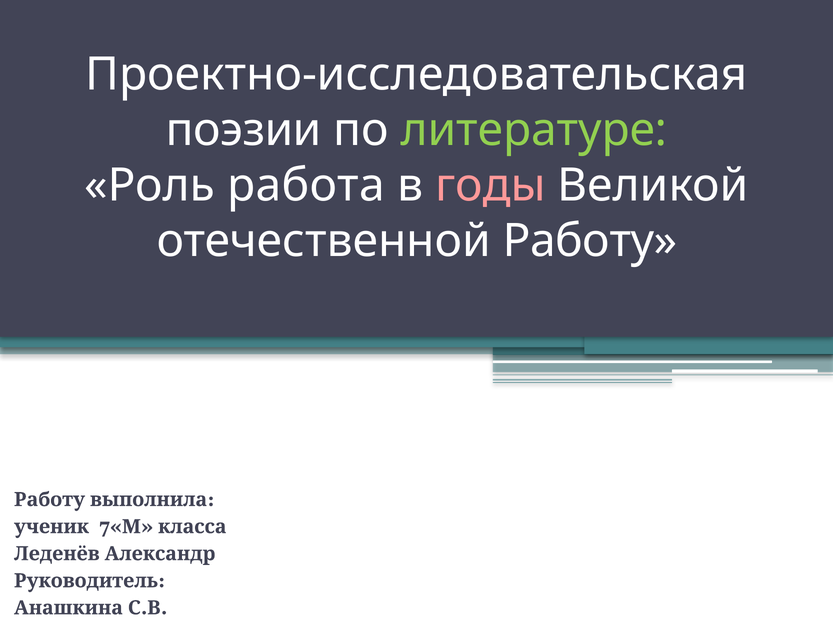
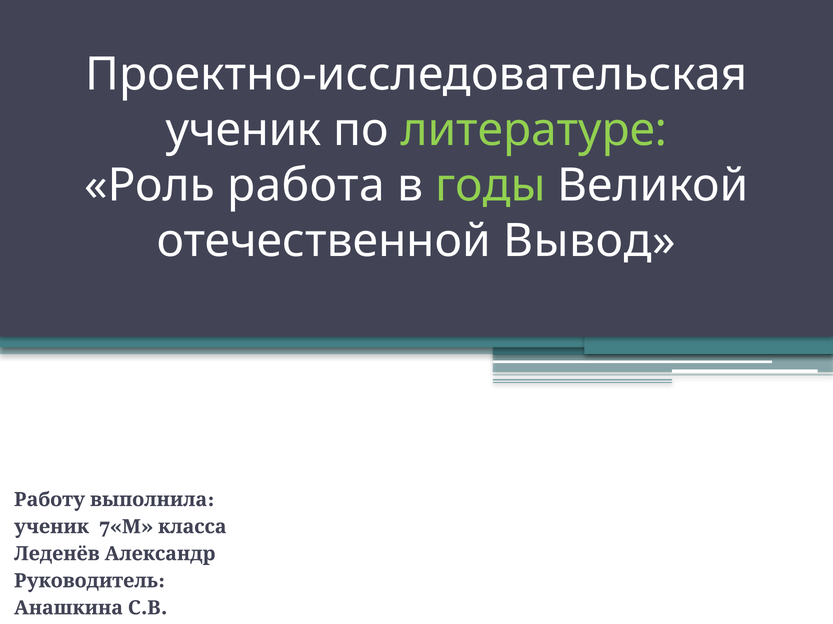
поэзии at (244, 130): поэзии -> ученик
годы colour: pink -> light green
отечественной Работу: Работу -> Вывод
